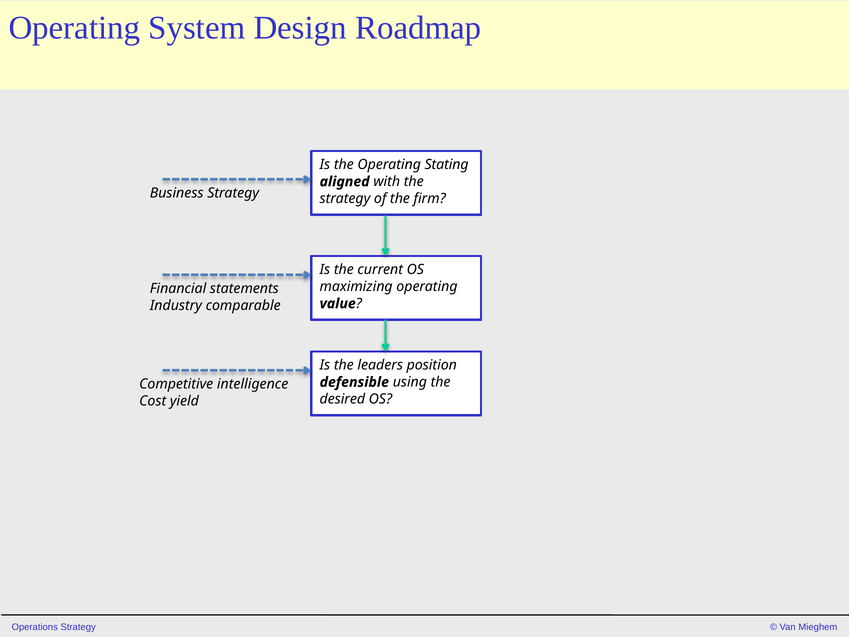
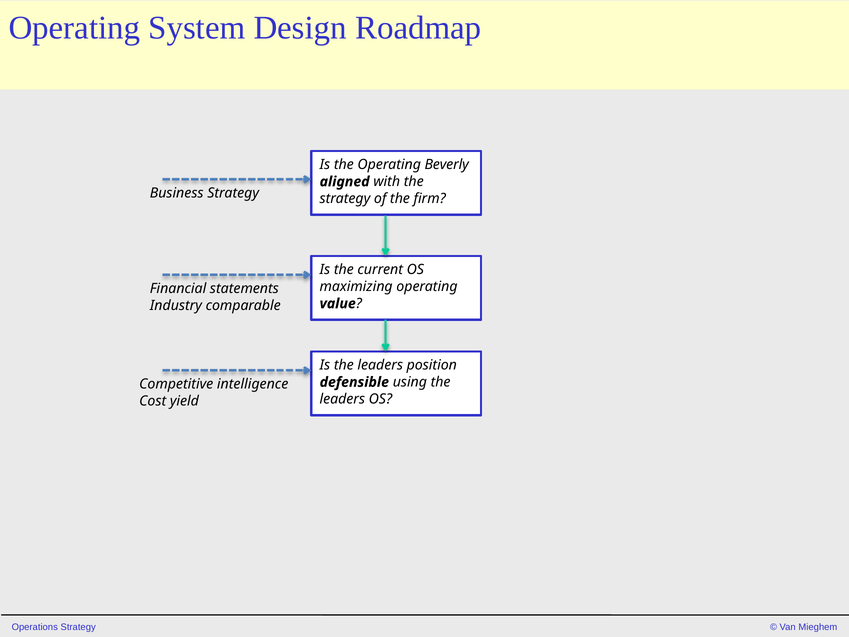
Stating: Stating -> Beverly
desired at (342, 399): desired -> leaders
